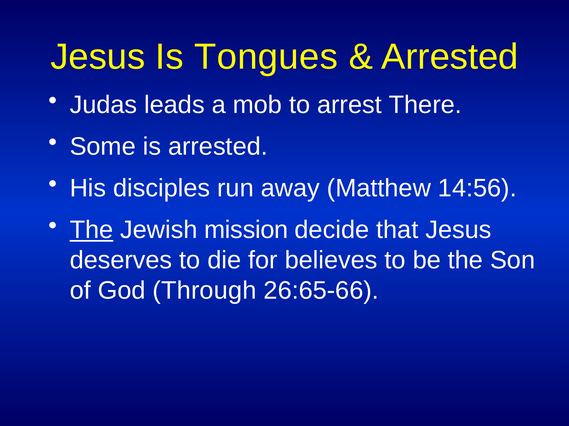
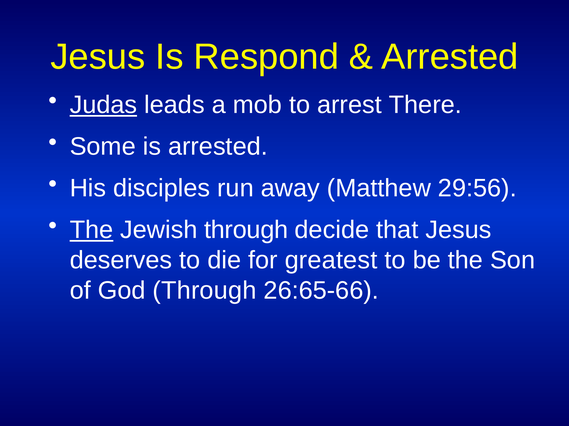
Tongues: Tongues -> Respond
Judas underline: none -> present
14:56: 14:56 -> 29:56
Jewish mission: mission -> through
believes: believes -> greatest
